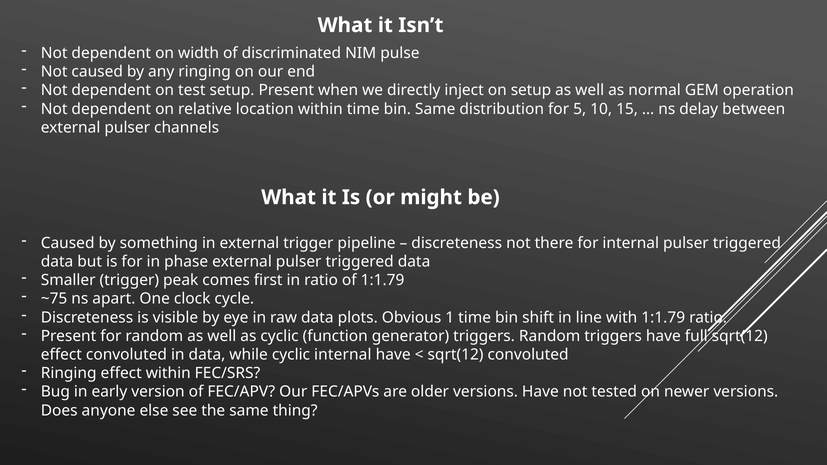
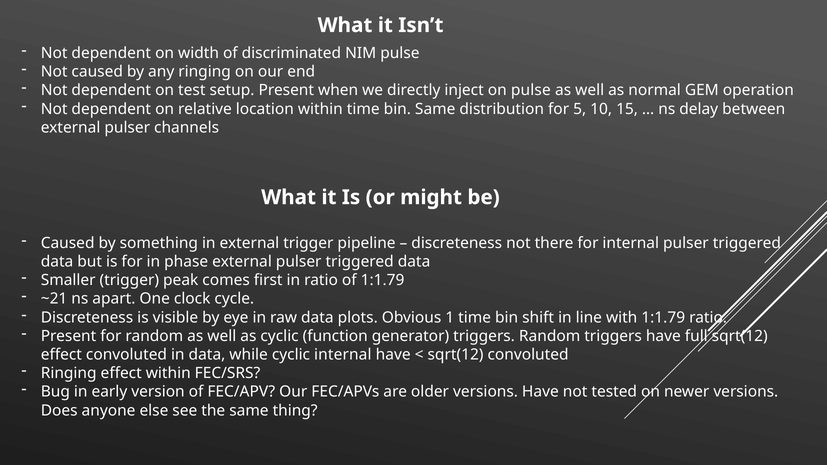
on setup: setup -> pulse
~75: ~75 -> ~21
